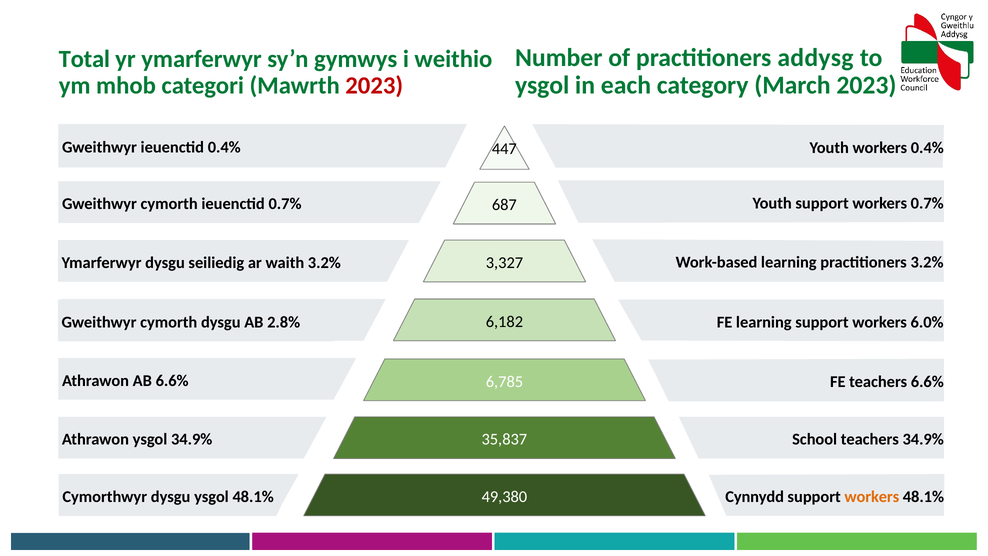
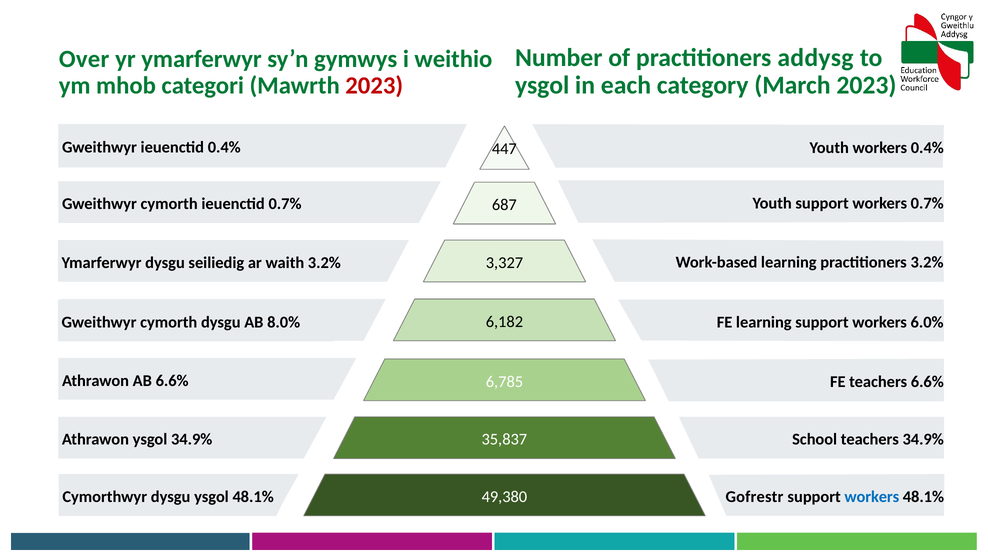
Total: Total -> Over
2.8%: 2.8% -> 8.0%
Cynnydd: Cynnydd -> Gofrestr
workers at (872, 497) colour: orange -> blue
